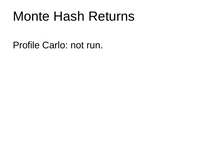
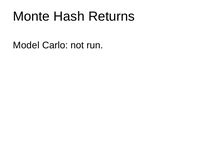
Profile: Profile -> Model
